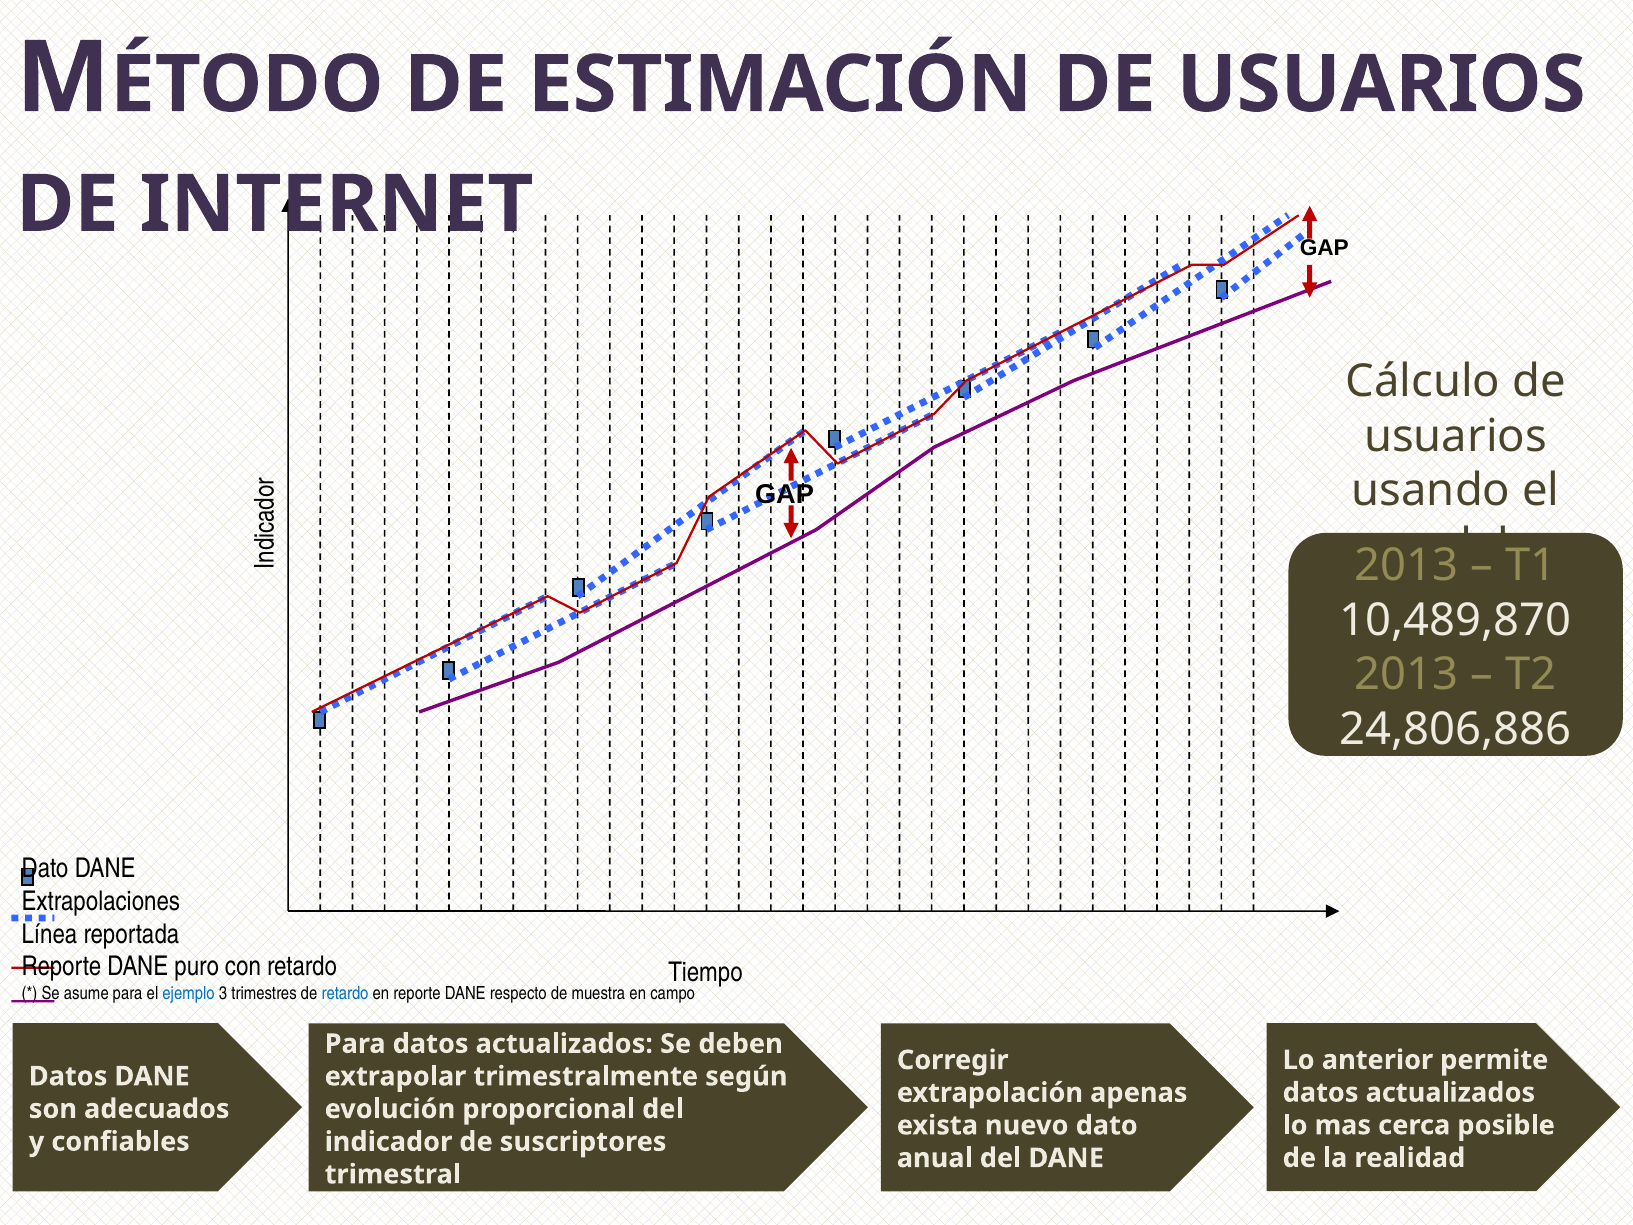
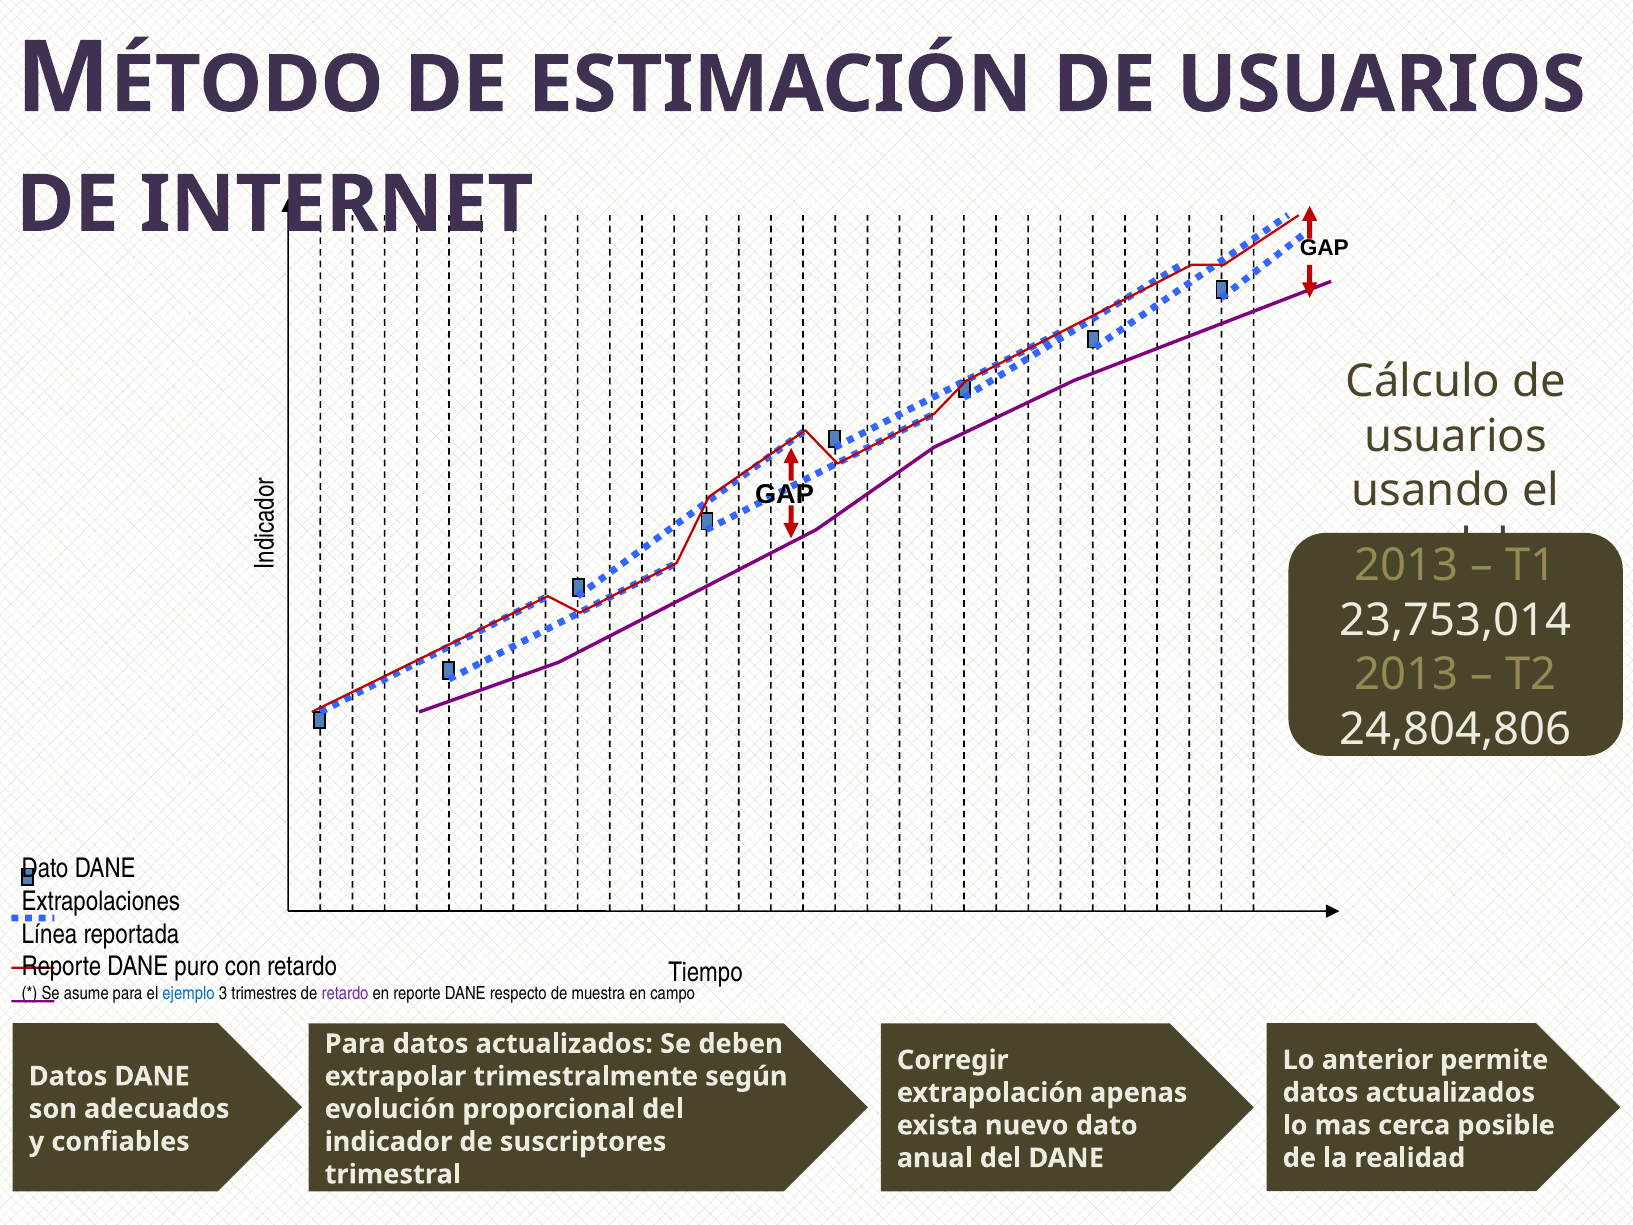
10,489,870: 10,489,870 -> 23,753,014
24,806,886: 24,806,886 -> 24,804,806
retardo at (345, 993) colour: blue -> purple
